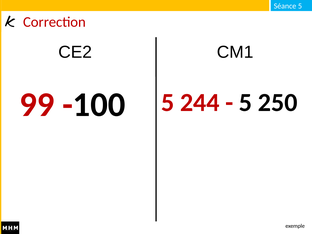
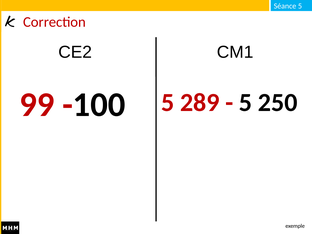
244: 244 -> 289
